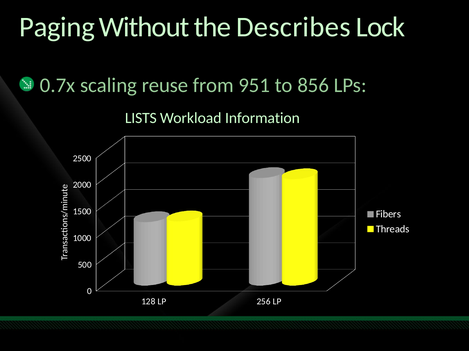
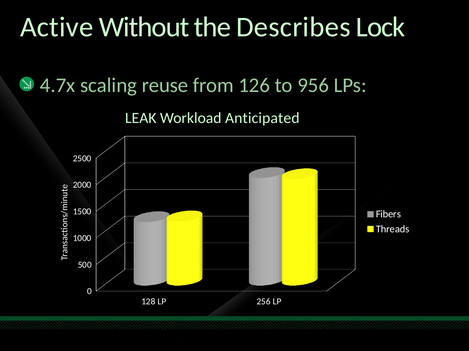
Paging: Paging -> Active
0.7x: 0.7x -> 4.7x
951: 951 -> 126
856: 856 -> 956
LISTS: LISTS -> LEAK
Information: Information -> Anticipated
